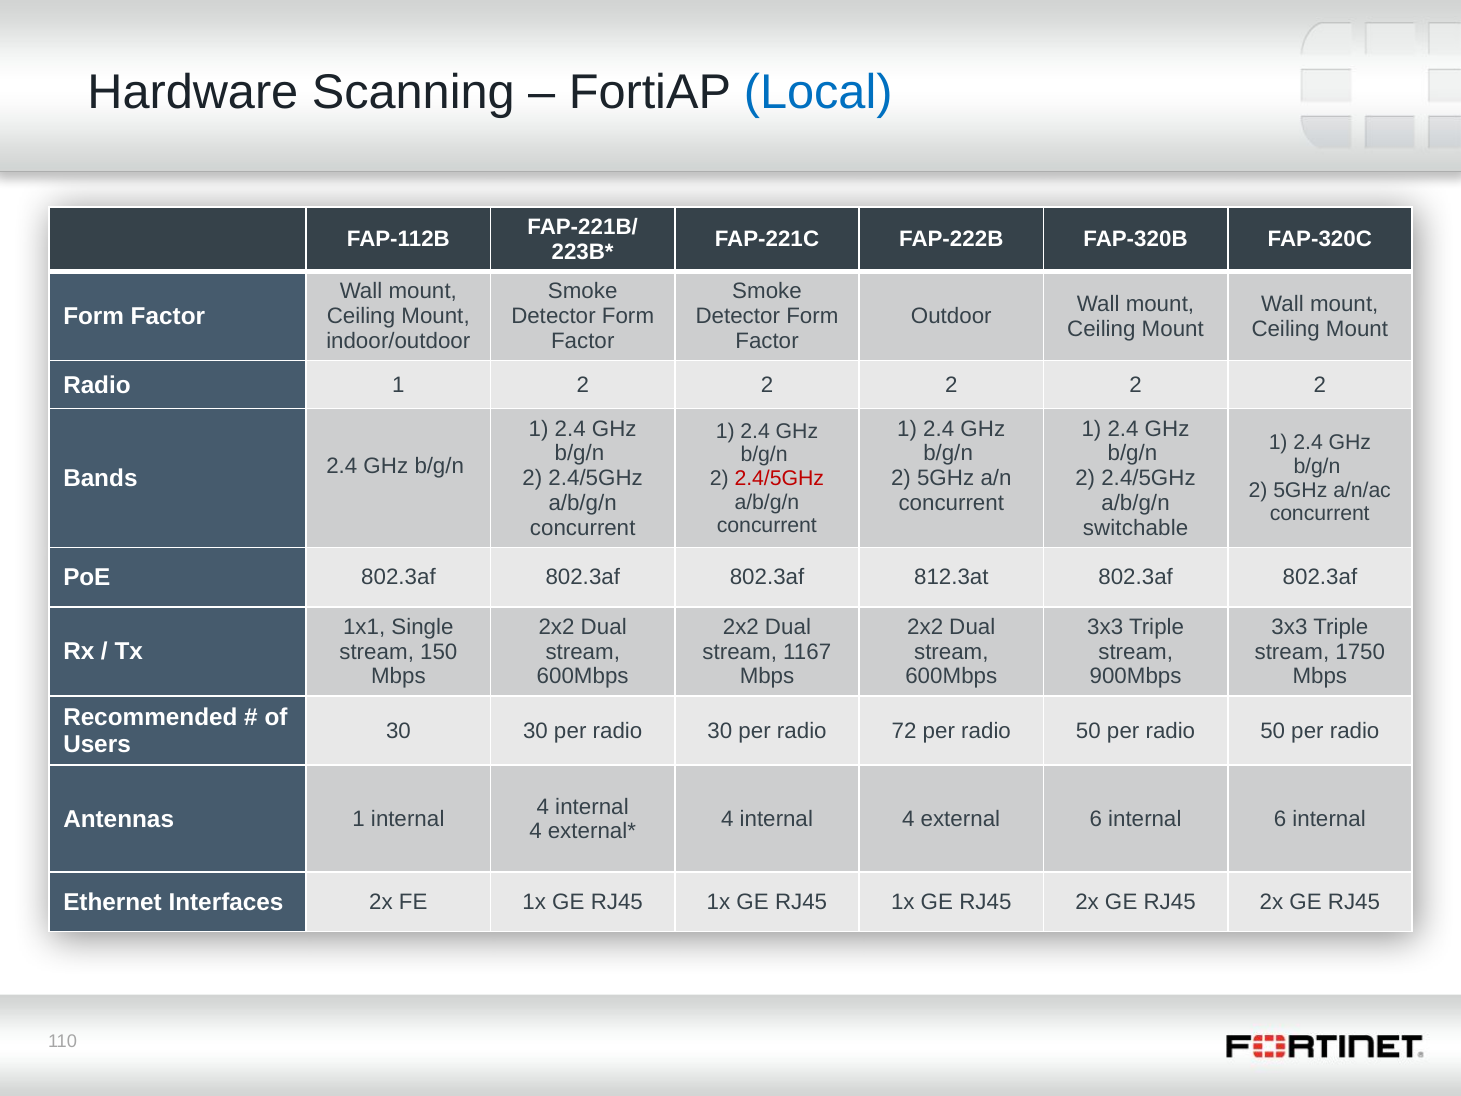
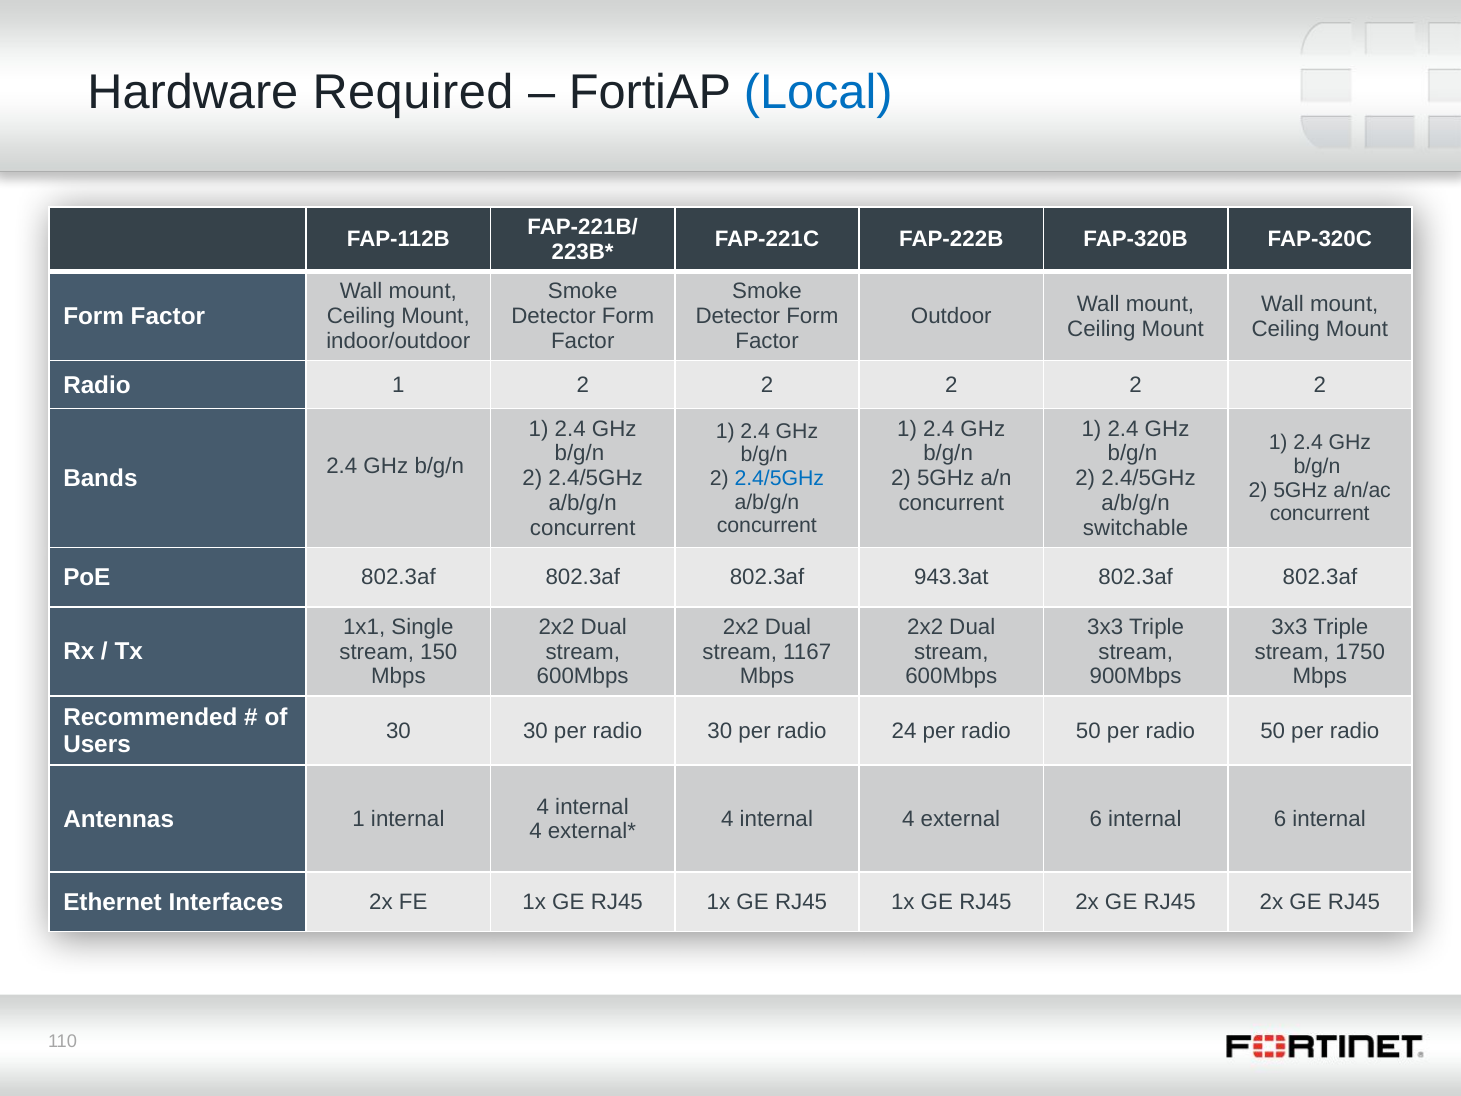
Scanning: Scanning -> Required
2.4/5GHz at (779, 478) colour: red -> blue
812.3at: 812.3at -> 943.3at
72: 72 -> 24
